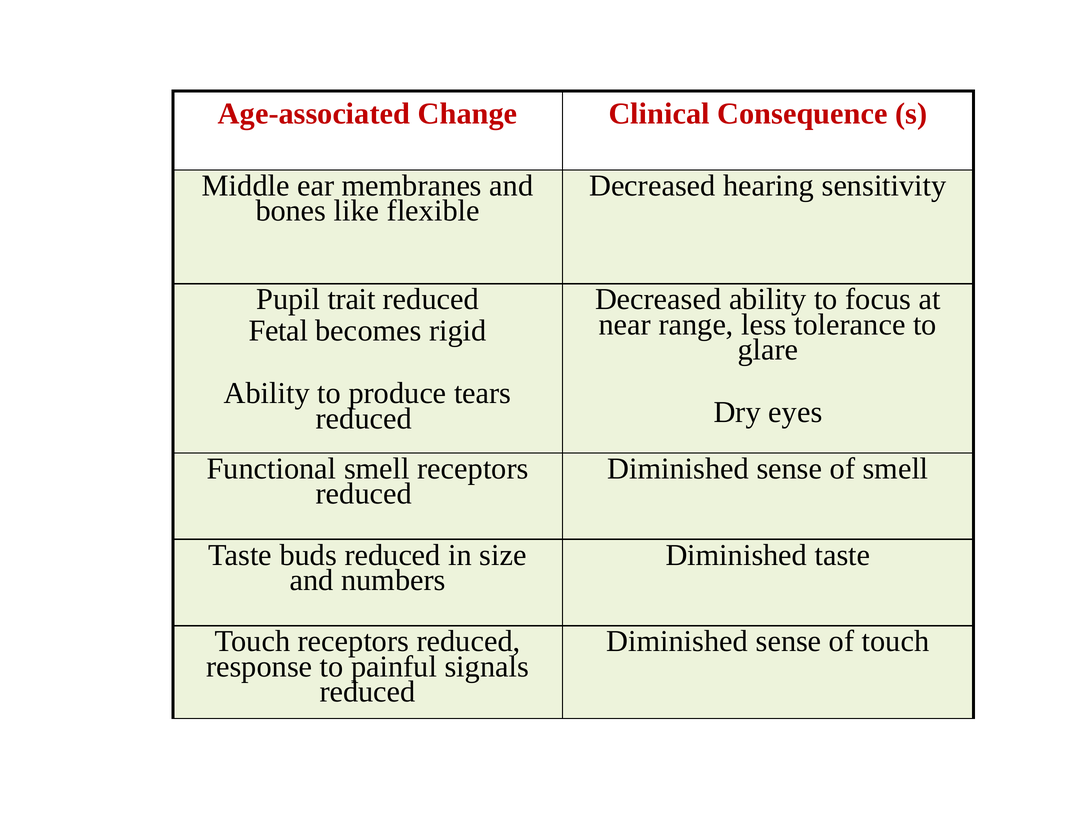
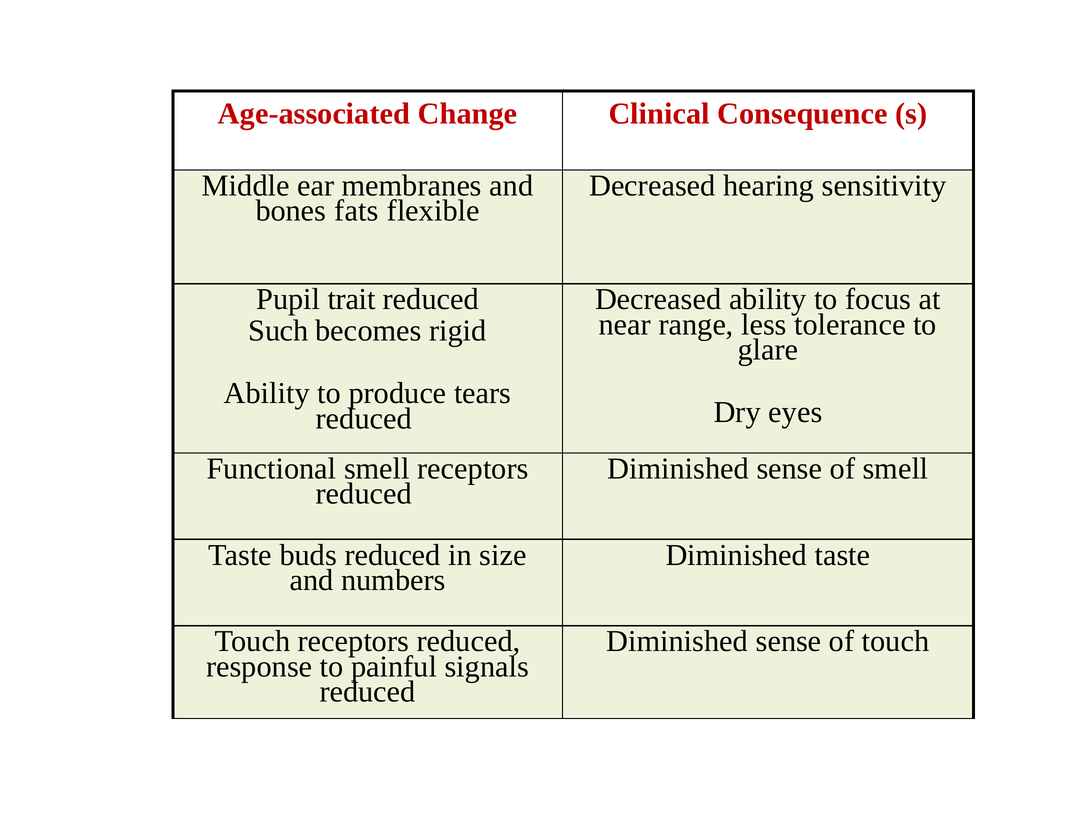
like: like -> fats
Fetal: Fetal -> Such
